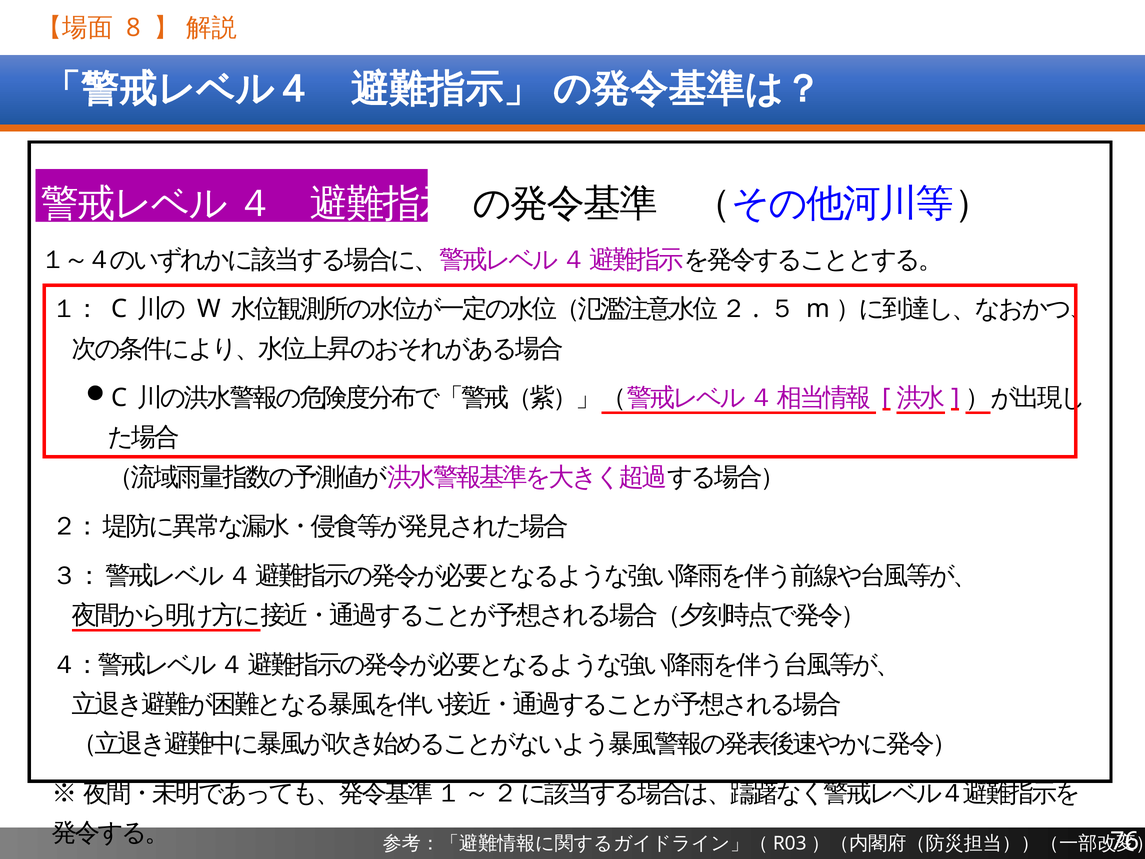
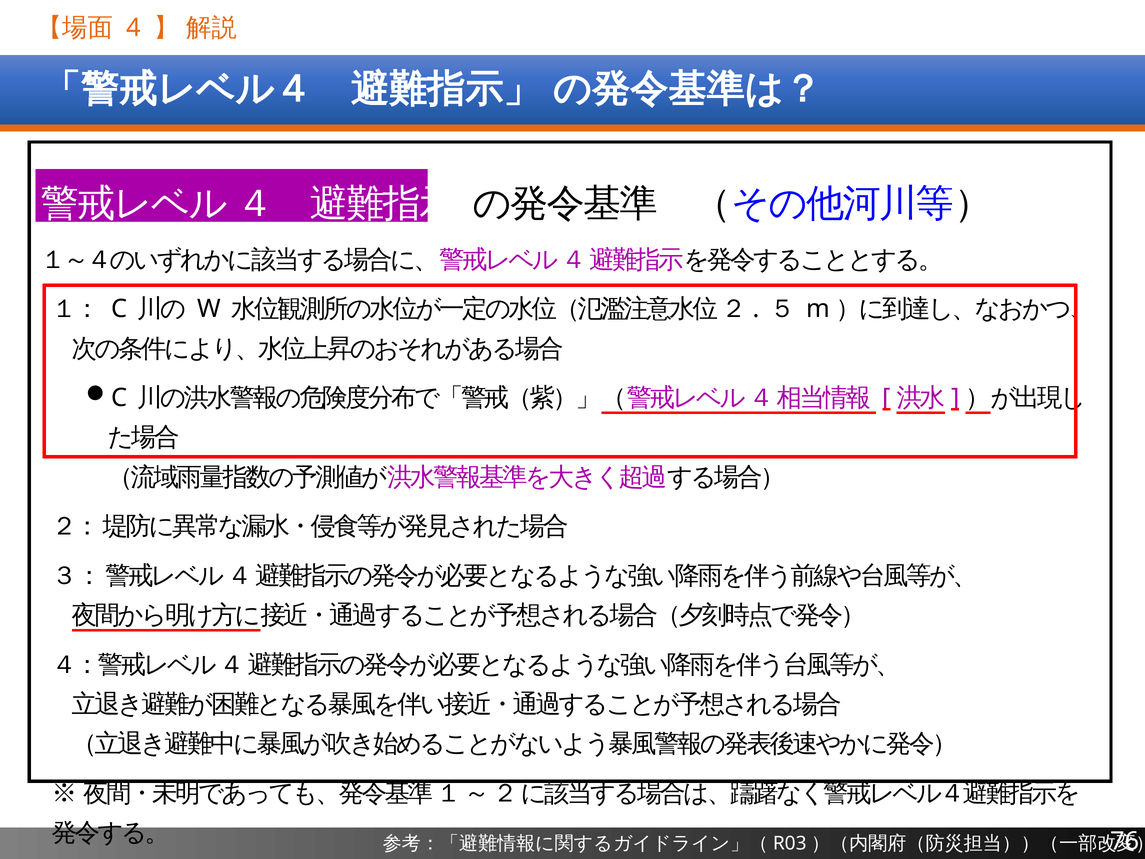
8: 8 -> 4
